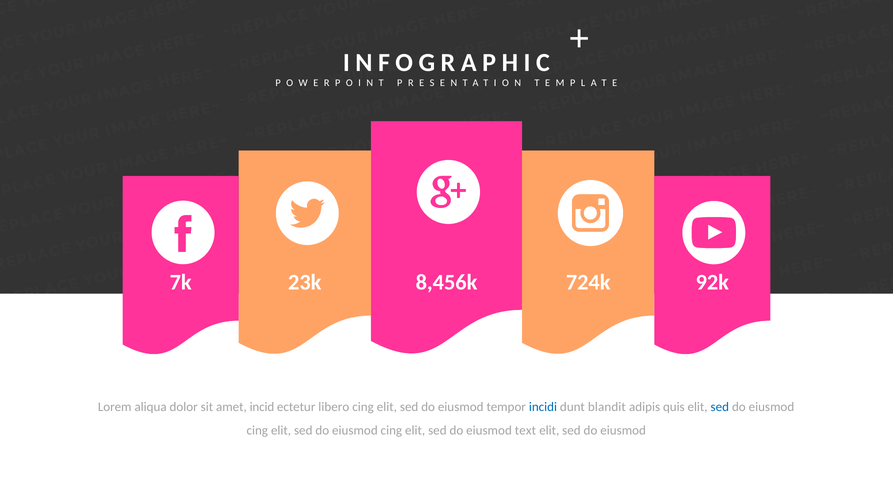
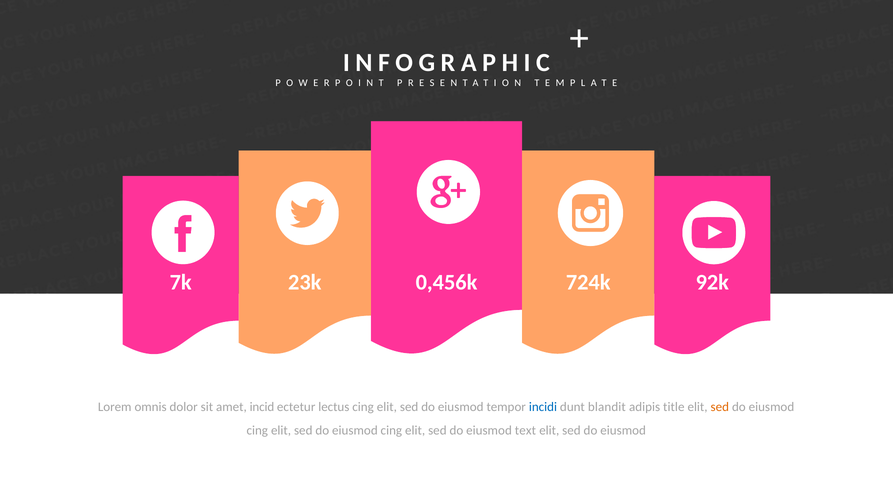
8,456k: 8,456k -> 0,456k
aliqua: aliqua -> omnis
libero: libero -> lectus
quis: quis -> title
sed at (720, 407) colour: blue -> orange
